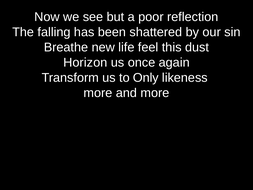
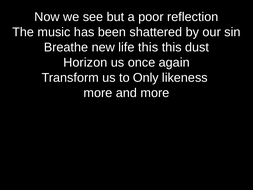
falling: falling -> music
life feel: feel -> this
